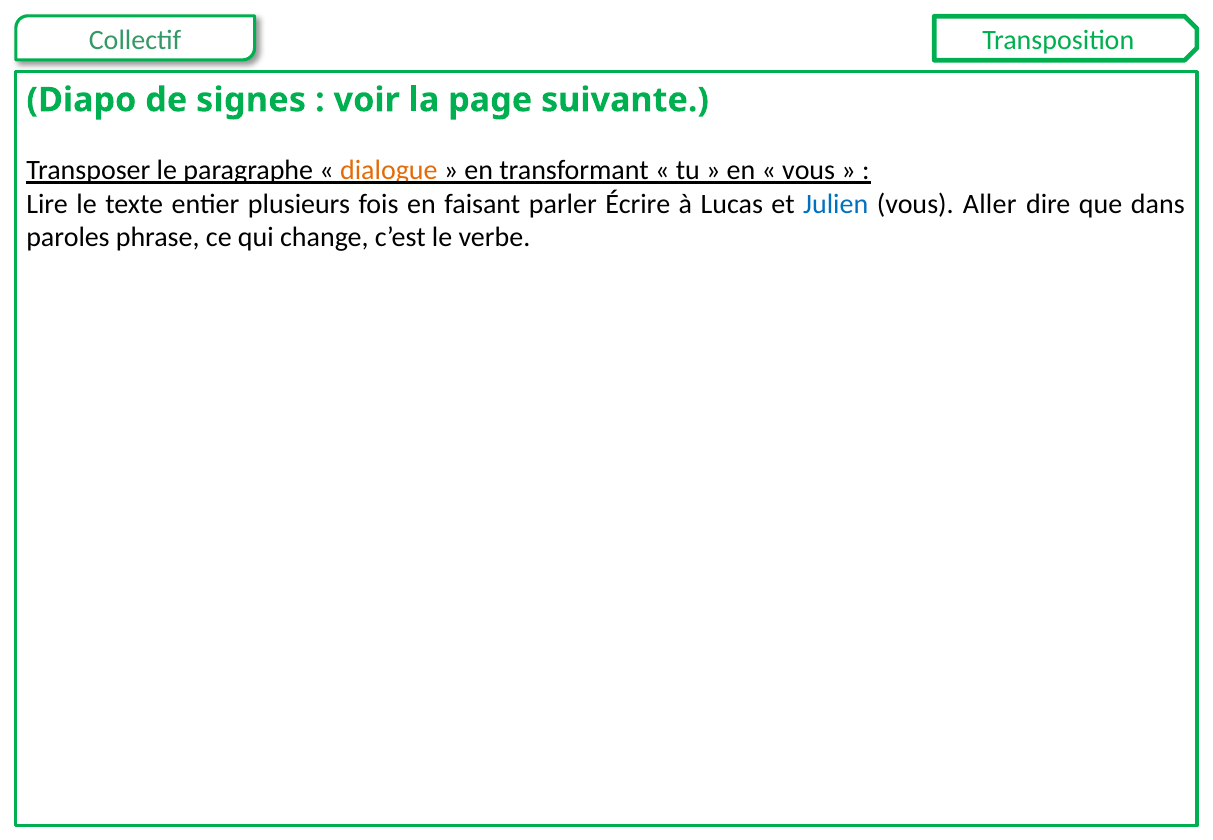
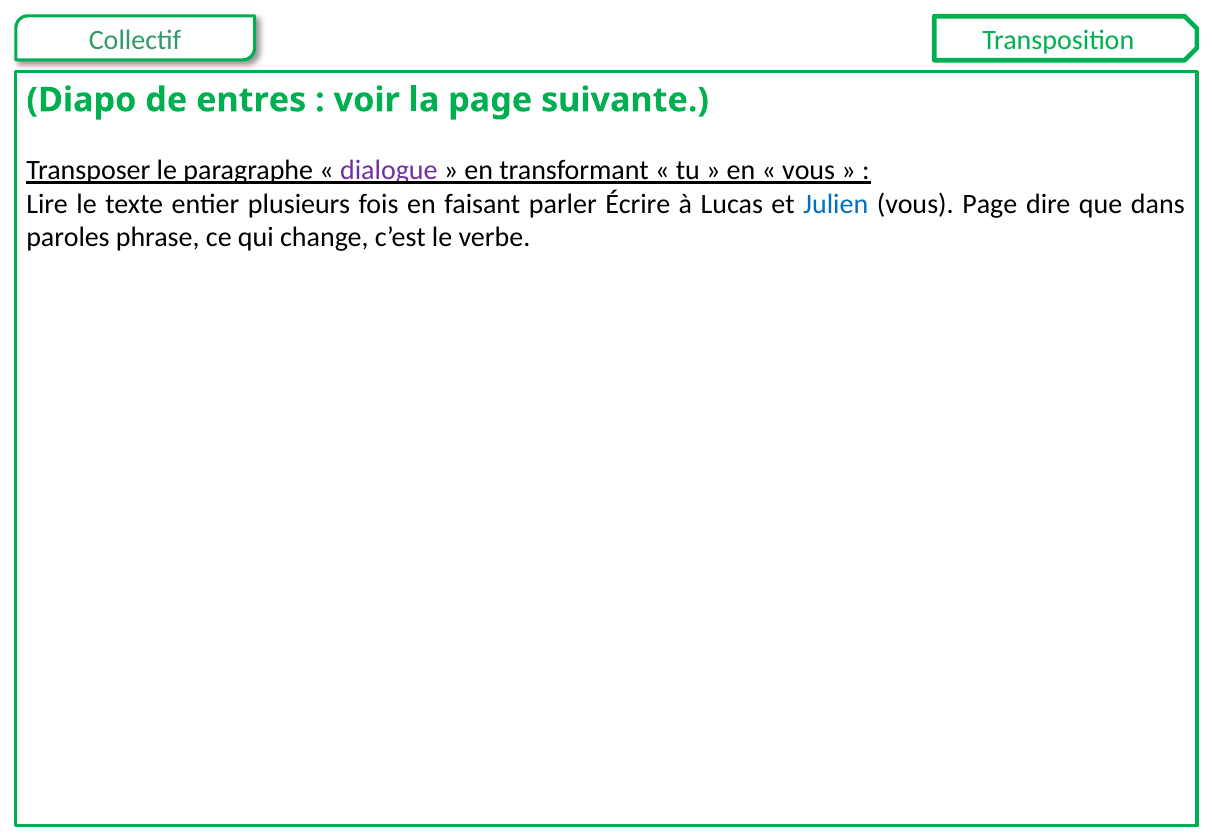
signes: signes -> entres
dialogue colour: orange -> purple
vous Aller: Aller -> Page
